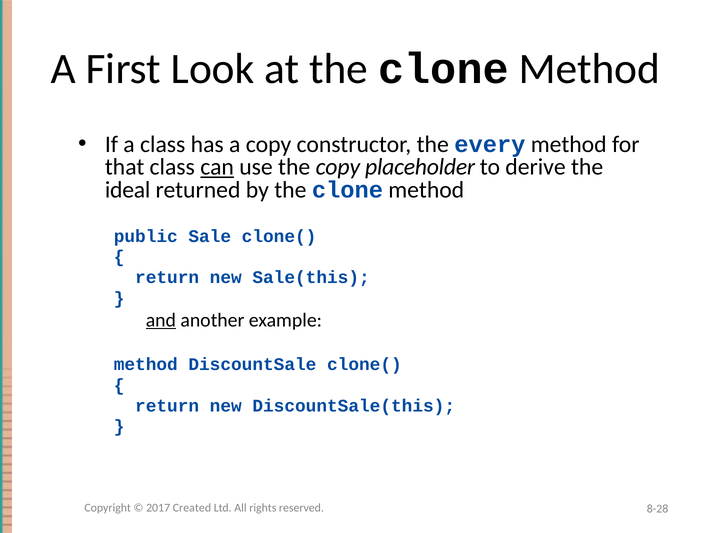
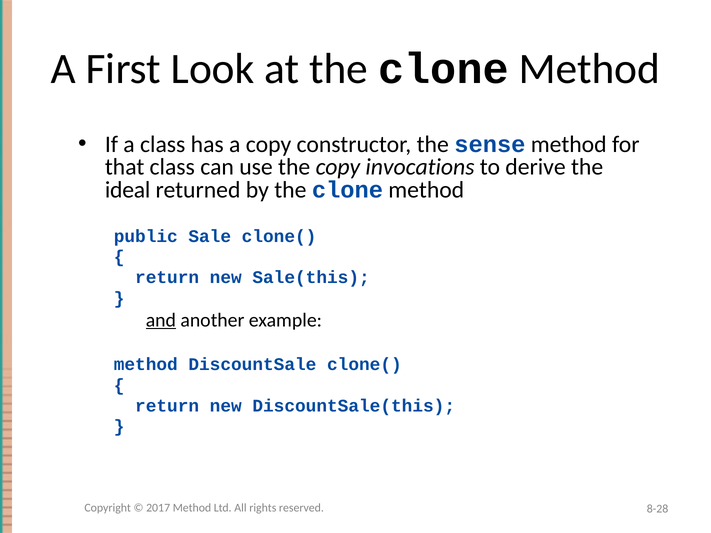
every: every -> sense
can underline: present -> none
placeholder: placeholder -> invocations
2017 Created: Created -> Method
